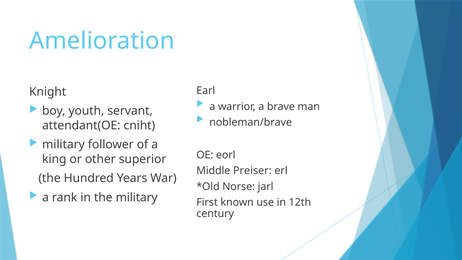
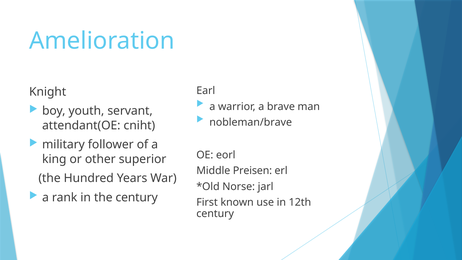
Preiser: Preiser -> Preisen
the military: military -> century
